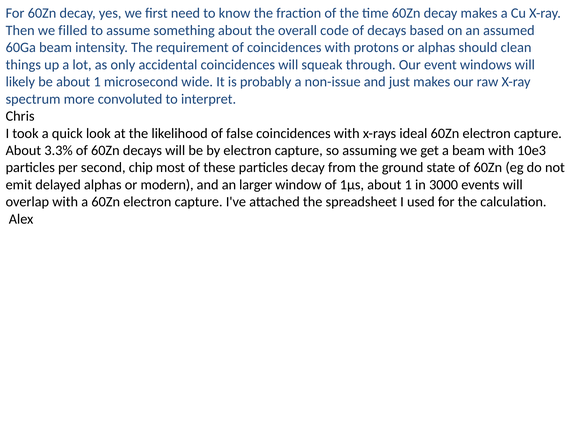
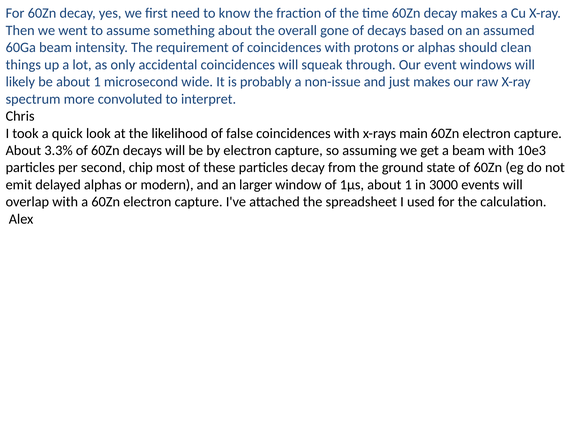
filled: filled -> went
code: code -> gone
ideal: ideal -> main
